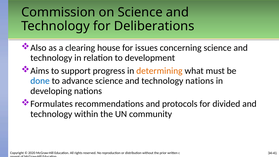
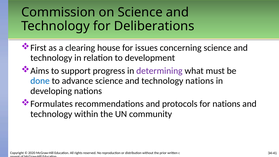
Also: Also -> First
determining colour: orange -> purple
for divided: divided -> nations
